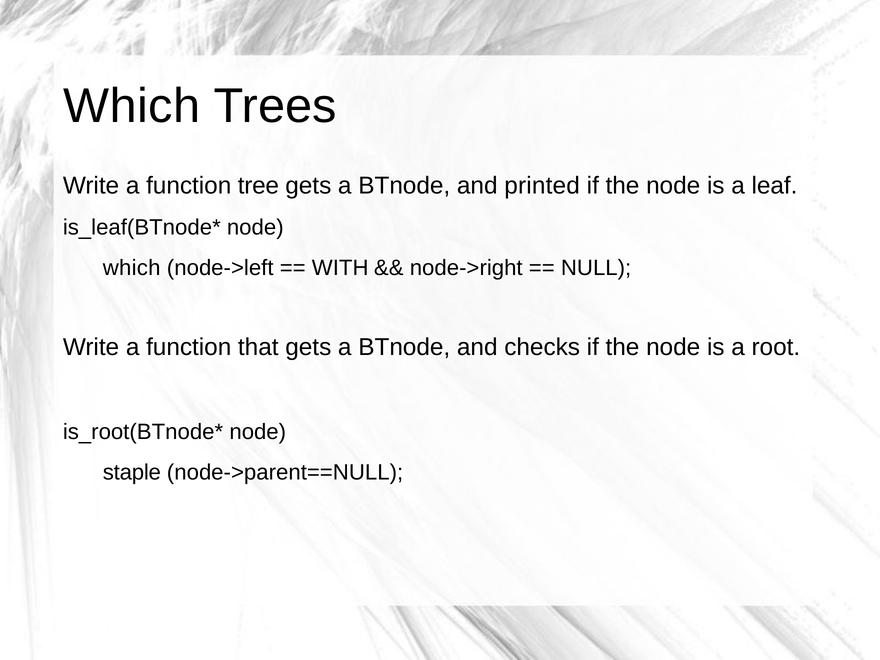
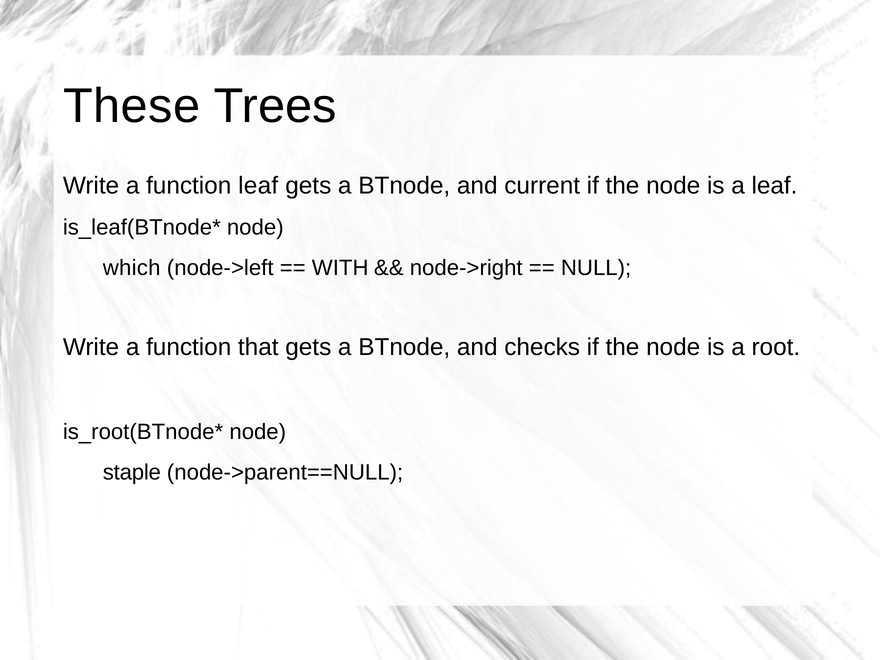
Which at (132, 106): Which -> These
function tree: tree -> leaf
printed: printed -> current
